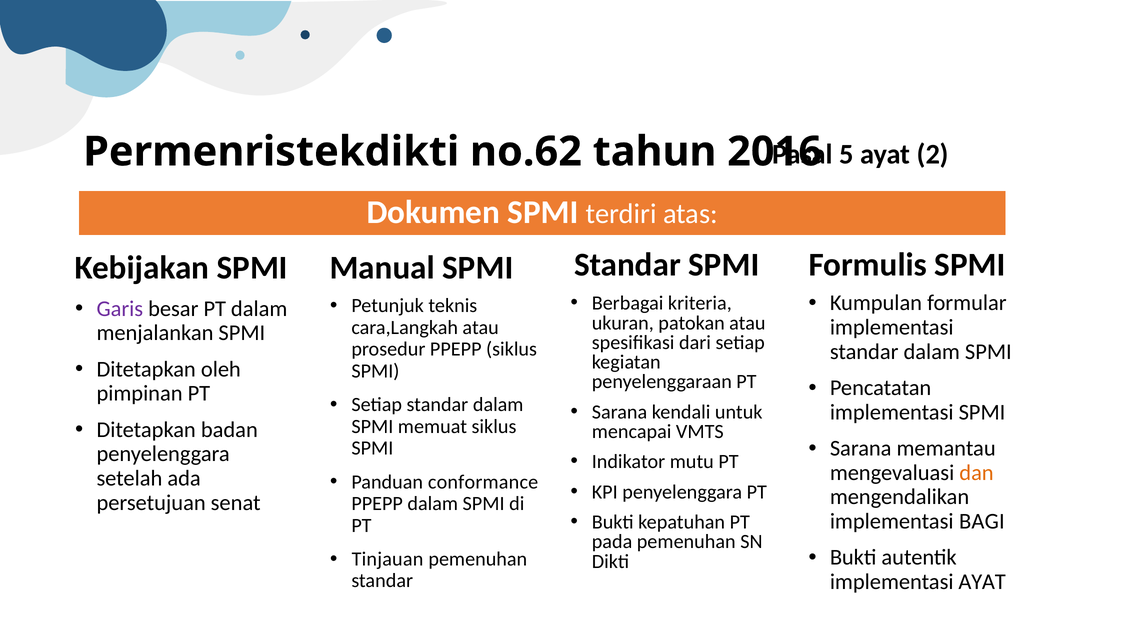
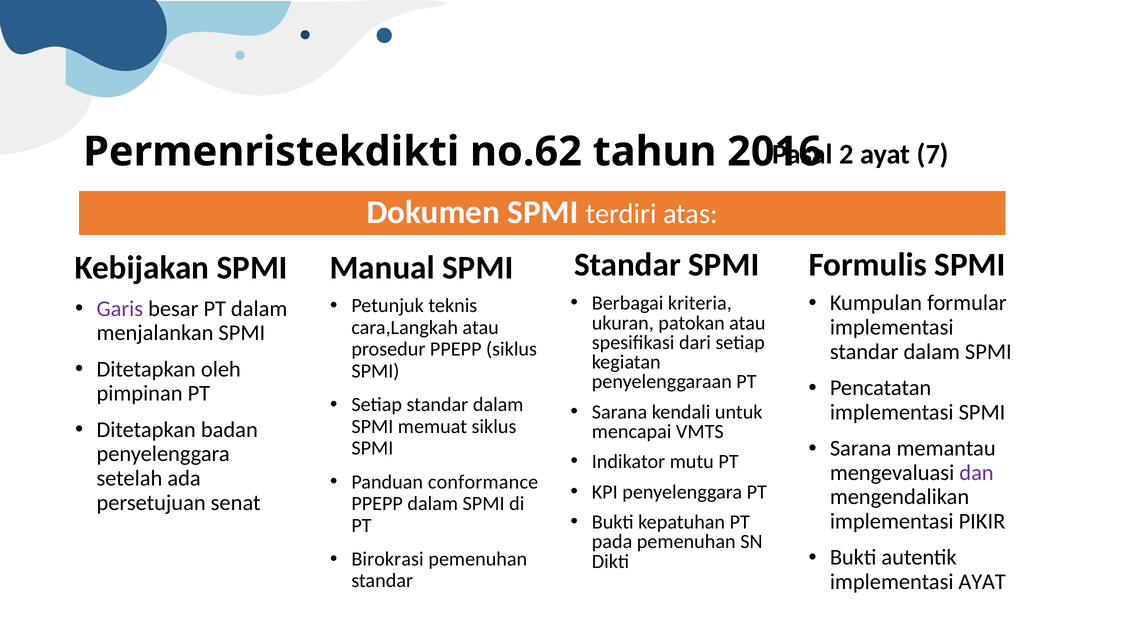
5: 5 -> 2
2: 2 -> 7
dan colour: orange -> purple
BAGI: BAGI -> PIKIR
Tinjauan: Tinjauan -> Birokrasi
